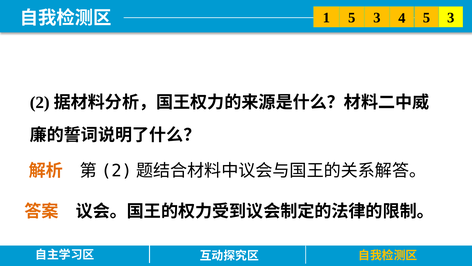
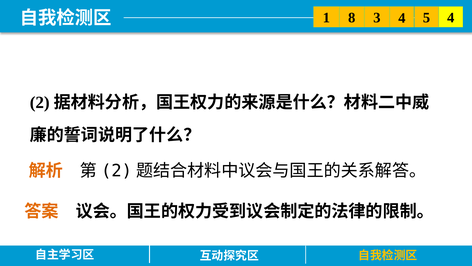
1 5: 5 -> 8
3 5 3: 3 -> 4
